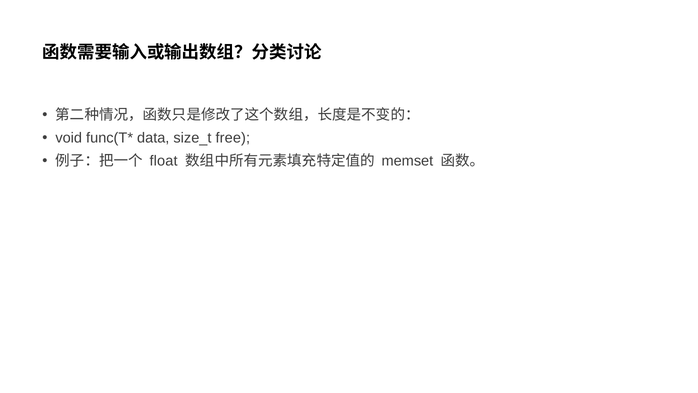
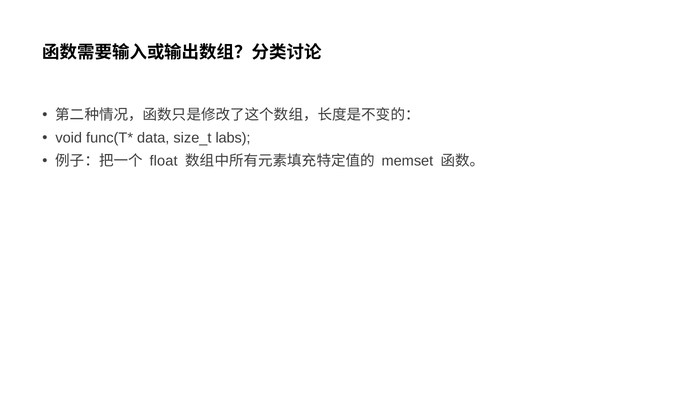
free: free -> labs
